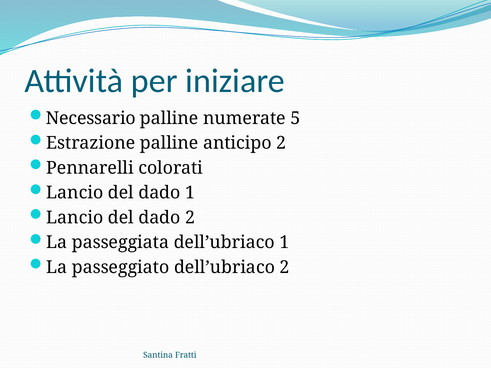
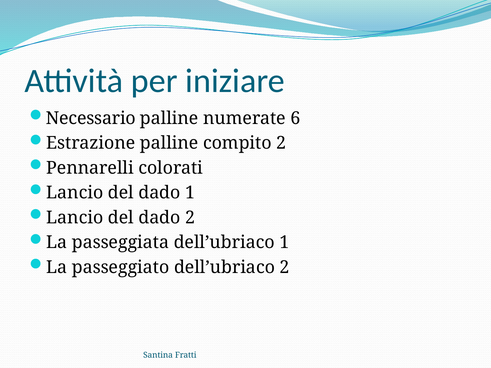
5: 5 -> 6
anticipo: anticipo -> compito
